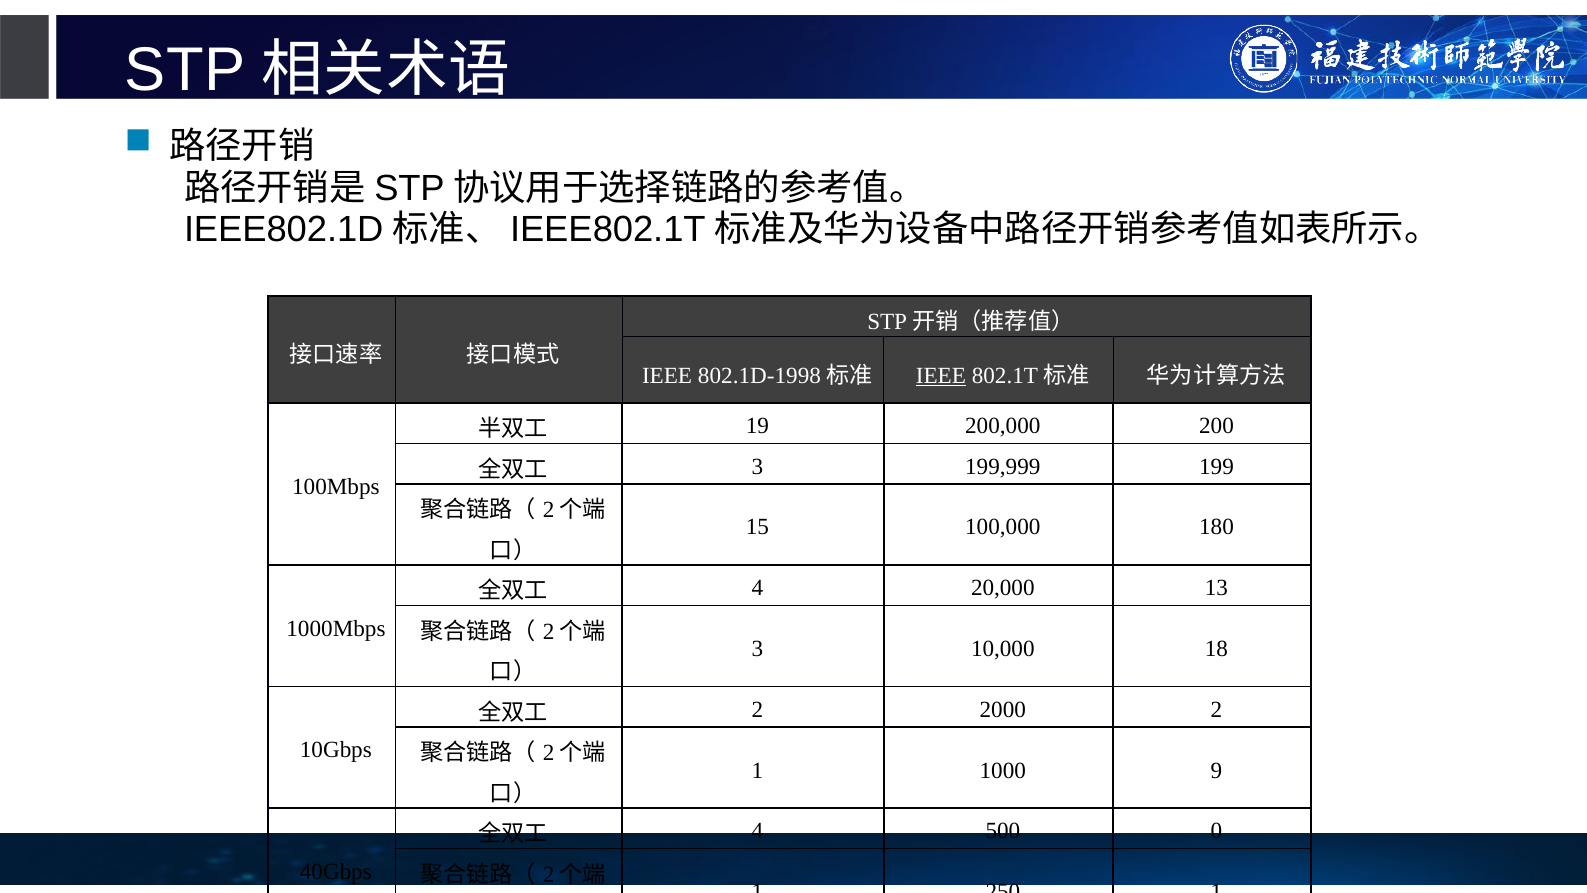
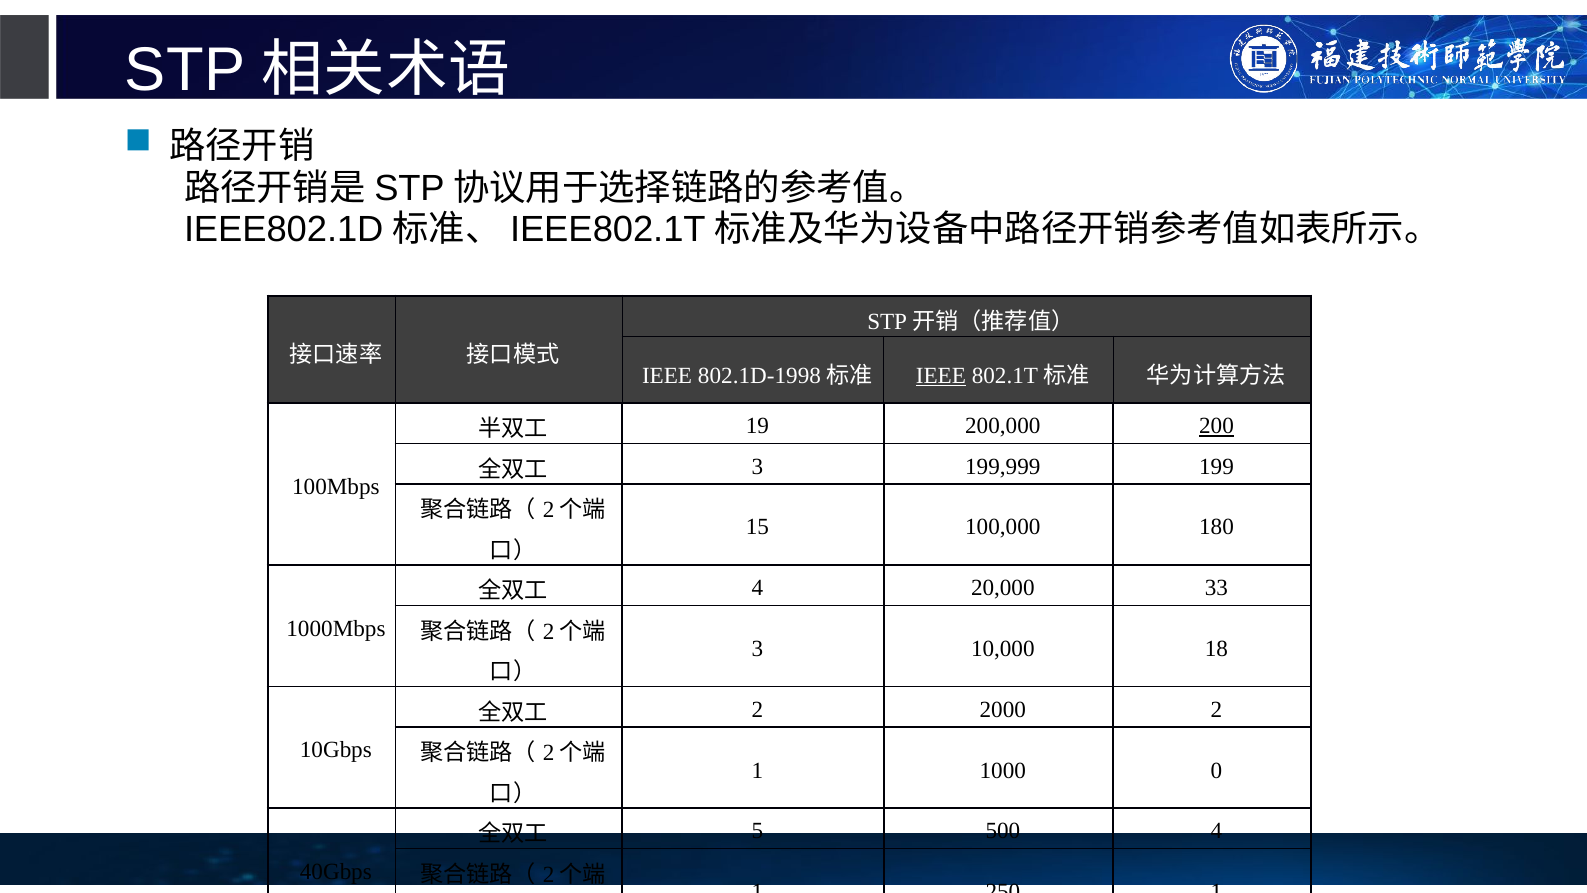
200 at (1216, 426) underline: none -> present
13: 13 -> 33
9: 9 -> 0
4 at (757, 831): 4 -> 5
500 0: 0 -> 4
